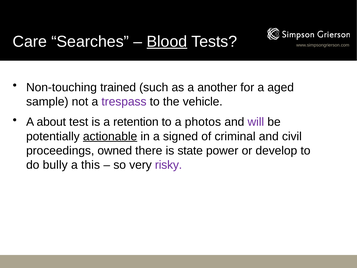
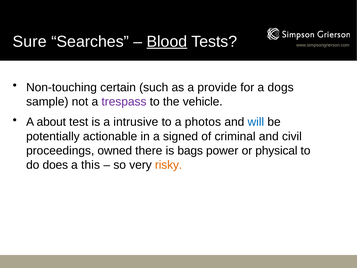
Care: Care -> Sure
trained: trained -> certain
another: another -> provide
aged: aged -> dogs
retention: retention -> intrusive
will colour: purple -> blue
actionable underline: present -> none
state: state -> bags
develop: develop -> physical
bully: bully -> does
risky colour: purple -> orange
